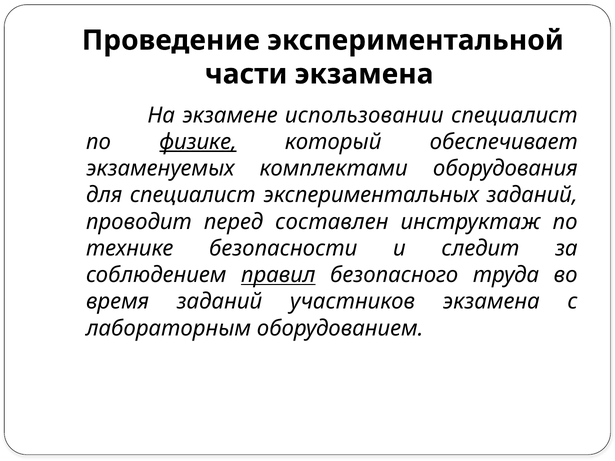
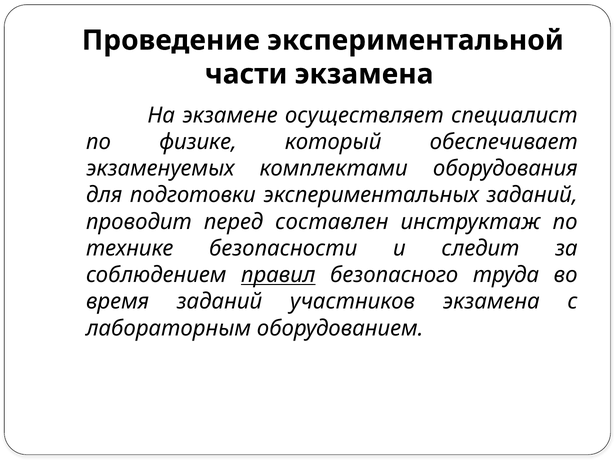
использовании: использовании -> осуществляет
физике underline: present -> none
для специалист: специалист -> подготовки
